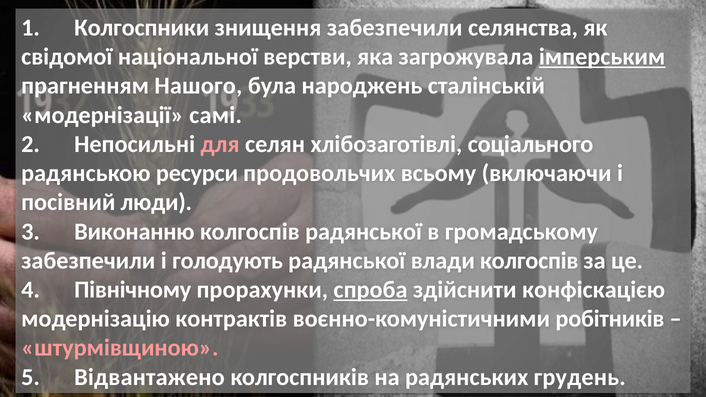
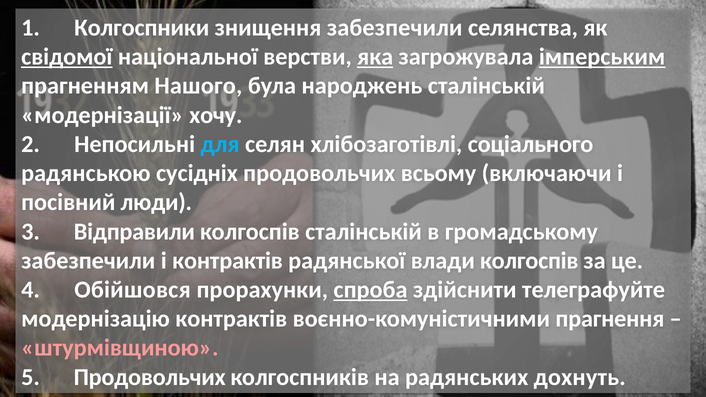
свідомої underline: none -> present
яка underline: none -> present
самі: самі -> хочу
для colour: pink -> light blue
ресурси: ресурси -> сусідніх
Виконанню: Виконанню -> Відправили
колгоспів радянської: радянської -> сталінській
і голодують: голодують -> контрактів
Північному: Північному -> Обійшовся
конфіскацією: конфіскацією -> телеграфуйте
робітників: робітників -> прагнення
5 Відвантажено: Відвантажено -> Продовольчих
грудень: грудень -> дохнуть
